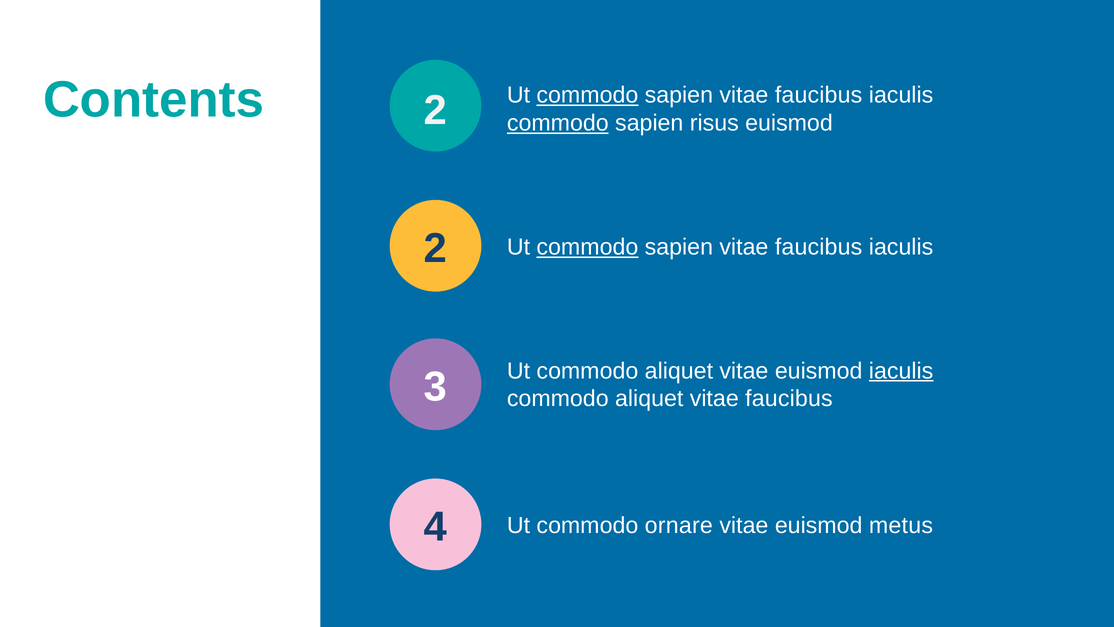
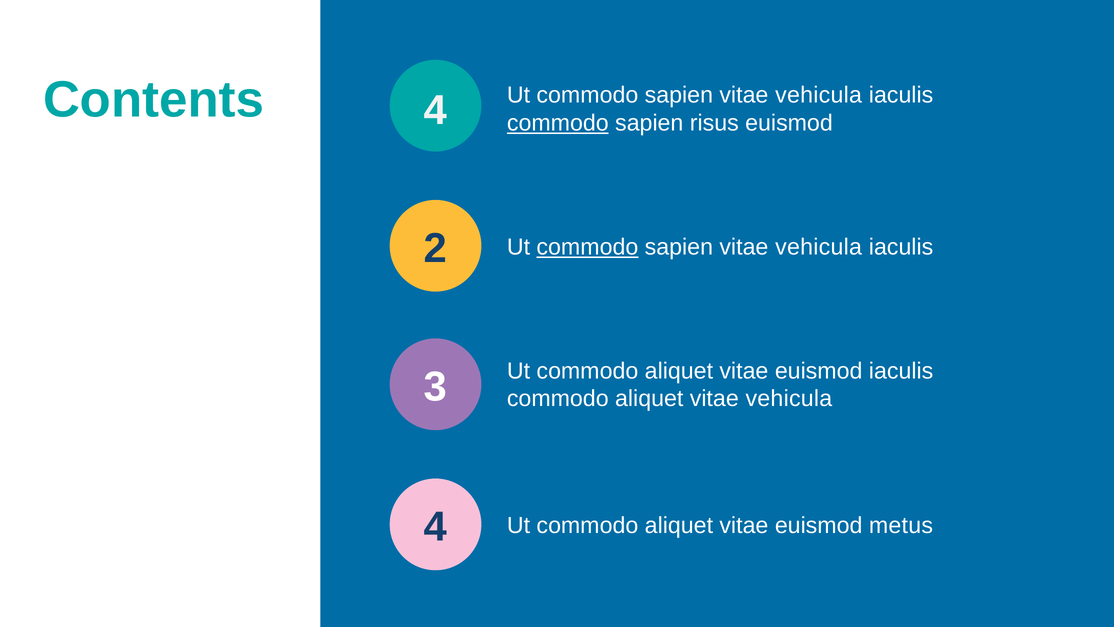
Contents 2: 2 -> 4
commodo at (587, 95) underline: present -> none
faucibus at (819, 95): faucibus -> vehicula
faucibus at (819, 247): faucibus -> vehicula
iaculis at (901, 371) underline: present -> none
faucibus at (789, 399): faucibus -> vehicula
ornare at (679, 526): ornare -> aliquet
